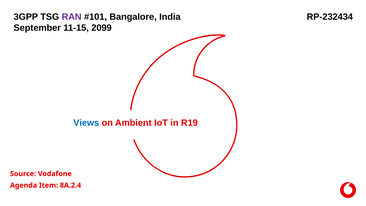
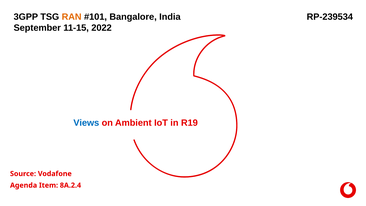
RAN colour: purple -> orange
RP-232434: RP-232434 -> RP-239534
2099: 2099 -> 2022
